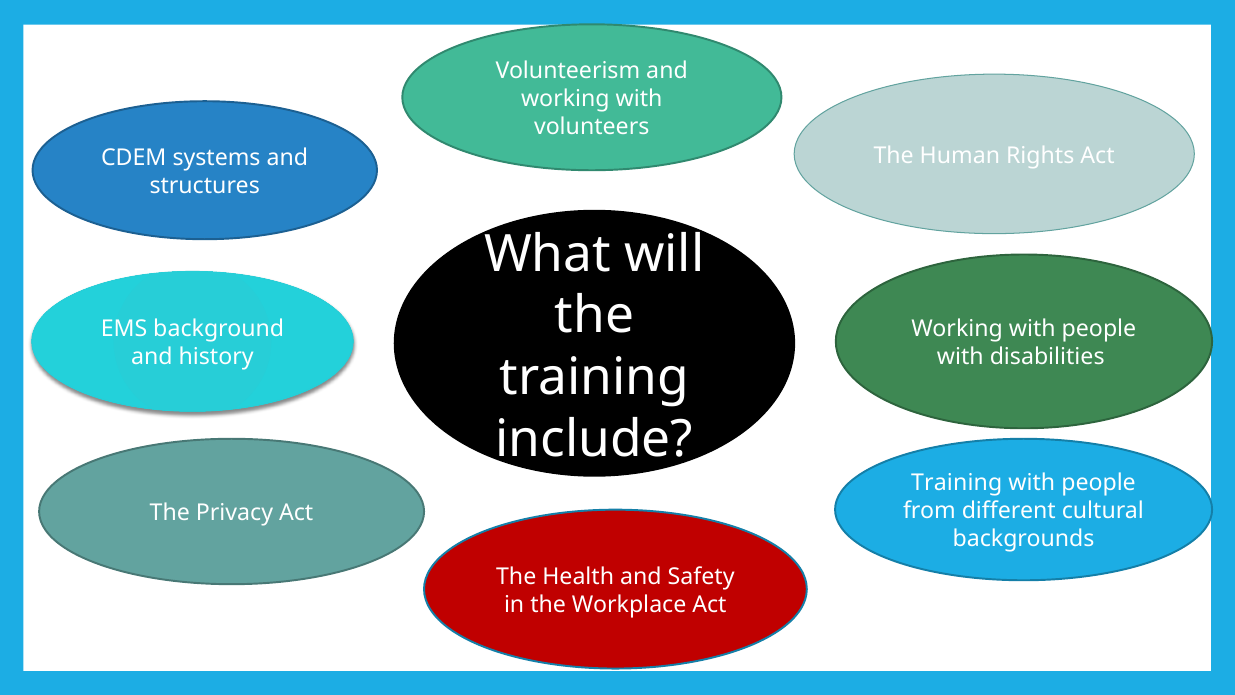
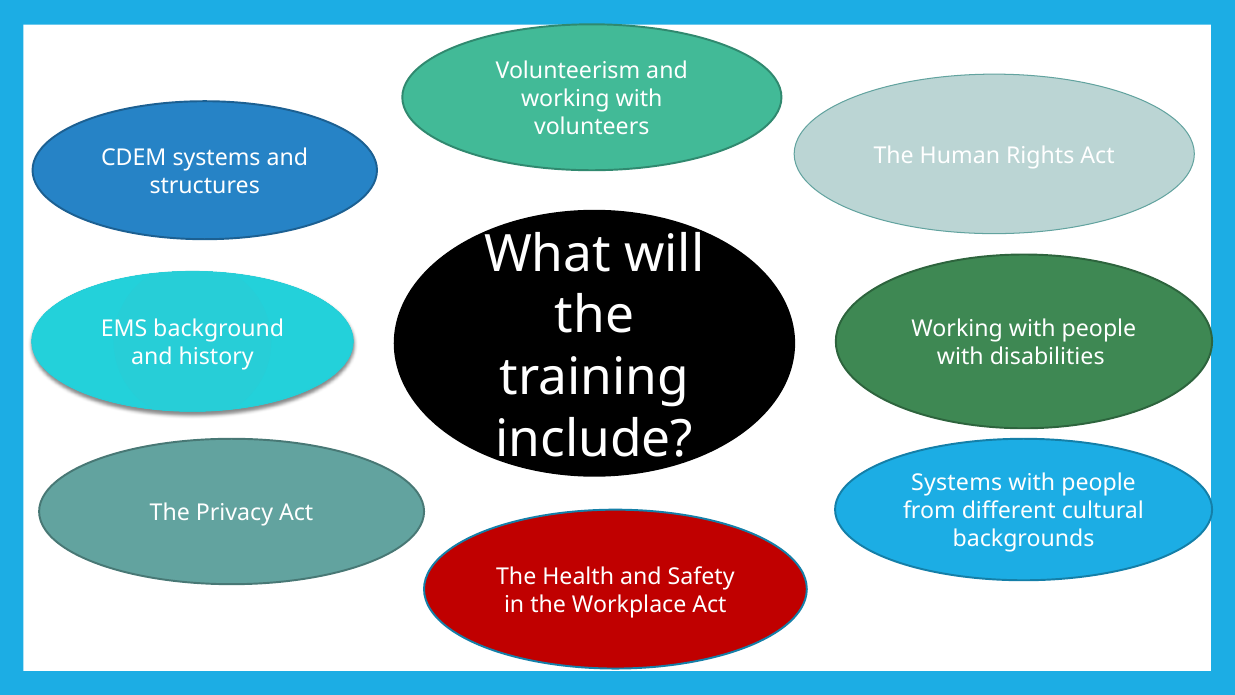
Training at (957, 483): Training -> Systems
